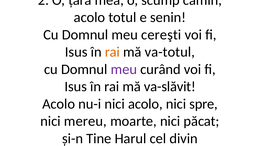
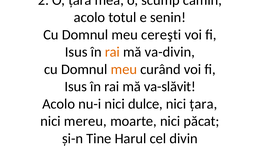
va-totul: va-totul -> va-divin
meu at (124, 69) colour: purple -> orange
nici acolo: acolo -> dulce
nici spre: spre -> țara
